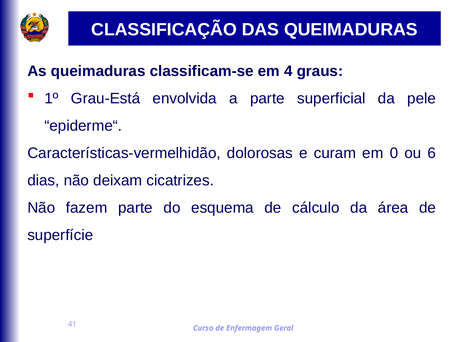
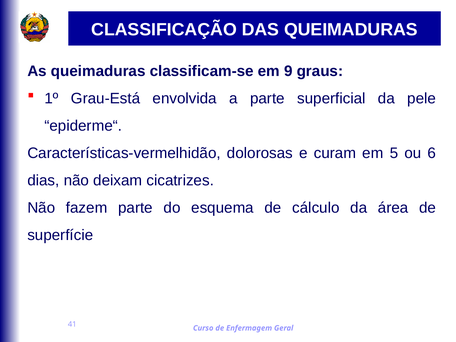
4: 4 -> 9
0: 0 -> 5
